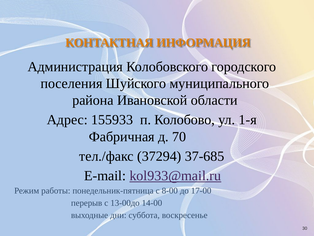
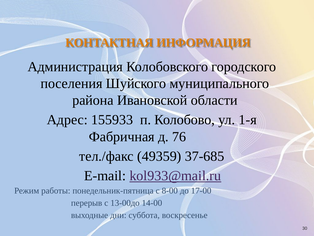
70: 70 -> 76
37294: 37294 -> 49359
